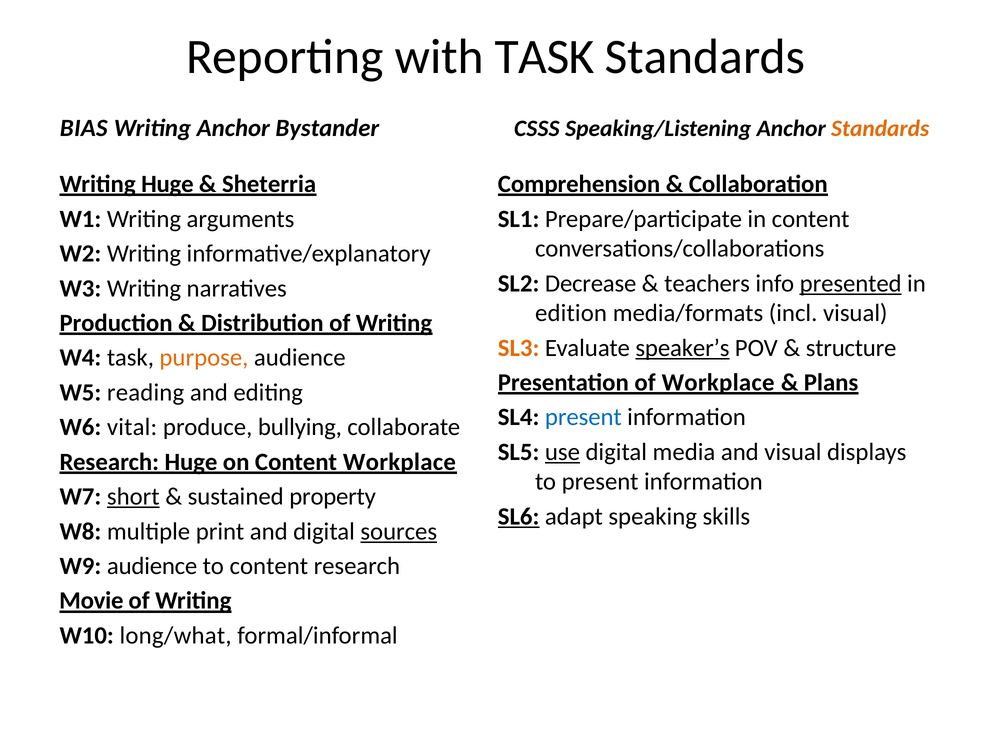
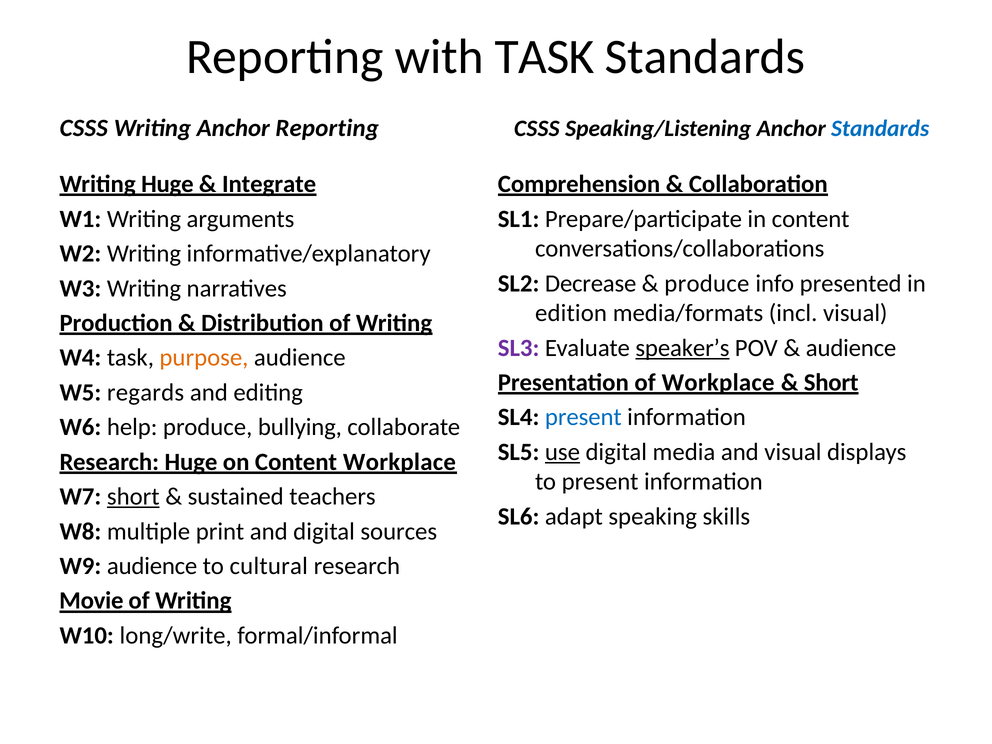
BIAS at (84, 128): BIAS -> CSSS
Anchor Bystander: Bystander -> Reporting
Standards at (880, 129) colour: orange -> blue
Sheterria: Sheterria -> Integrate
teachers at (707, 283): teachers -> produce
presented underline: present -> none
SL3 colour: orange -> purple
structure at (851, 348): structure -> audience
Plans at (831, 383): Plans -> Short
reading: reading -> regards
vital: vital -> help
property: property -> teachers
SL6 underline: present -> none
sources underline: present -> none
to content: content -> cultural
long/what: long/what -> long/write
